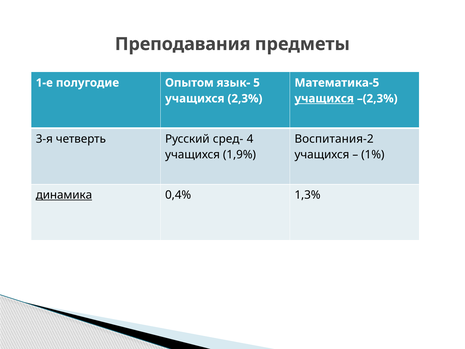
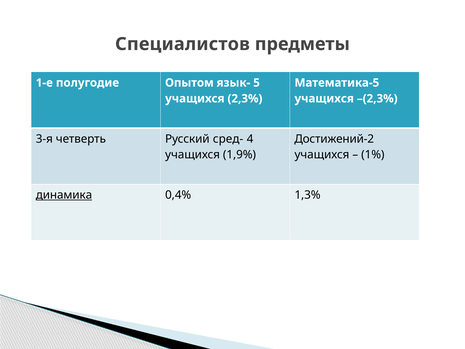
Преподавания: Преподавания -> Специалистов
учащихся at (324, 99) underline: present -> none
Воспитания-2: Воспитания-2 -> Достижений-2
